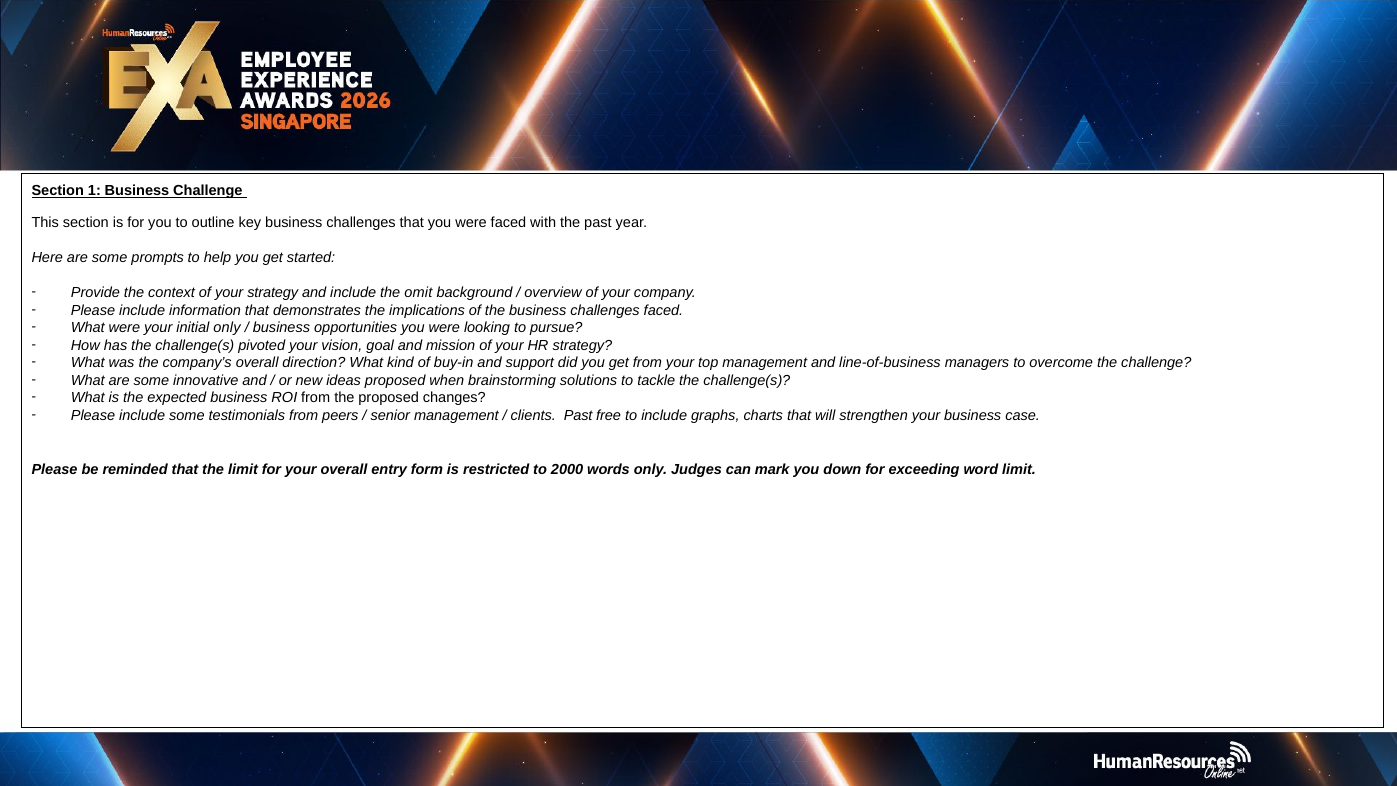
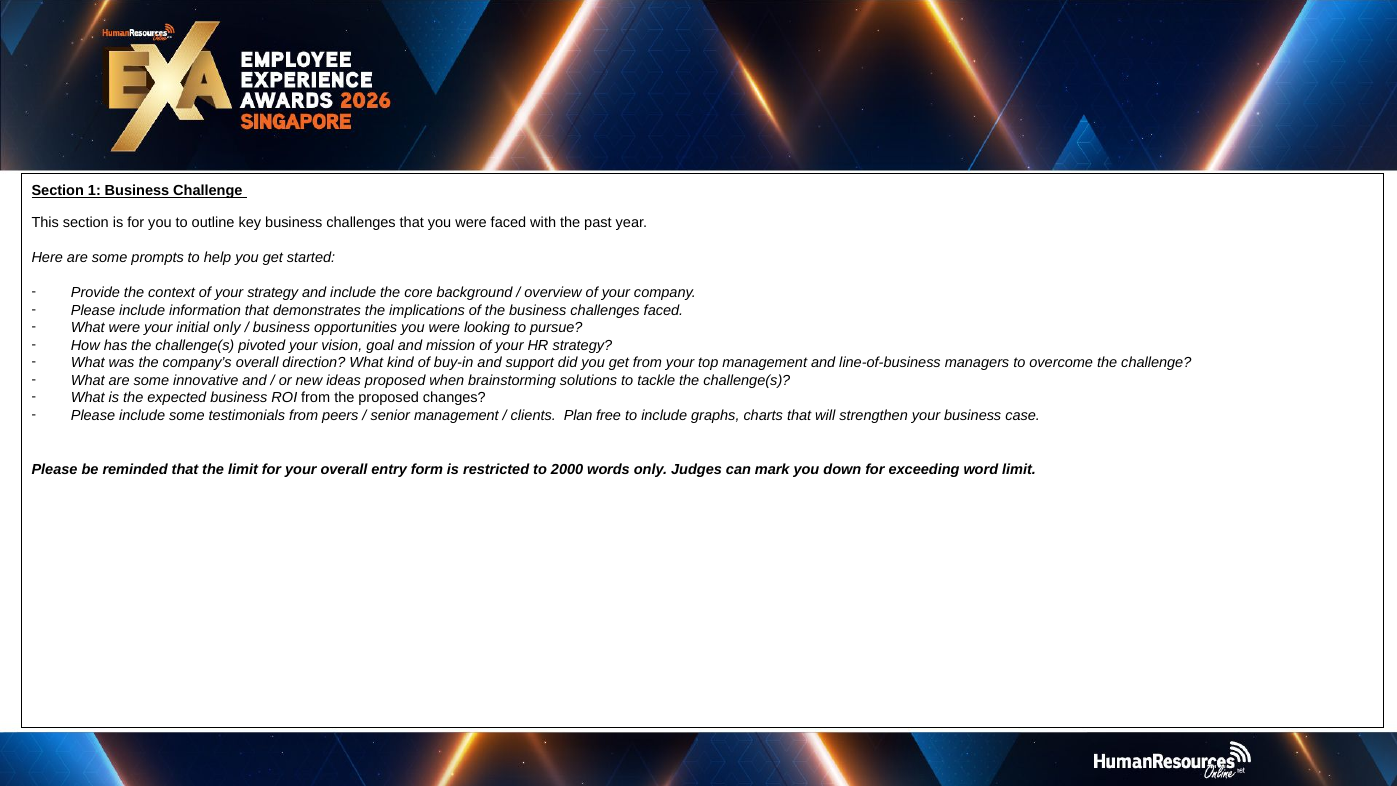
omit: omit -> core
clients Past: Past -> Plan
